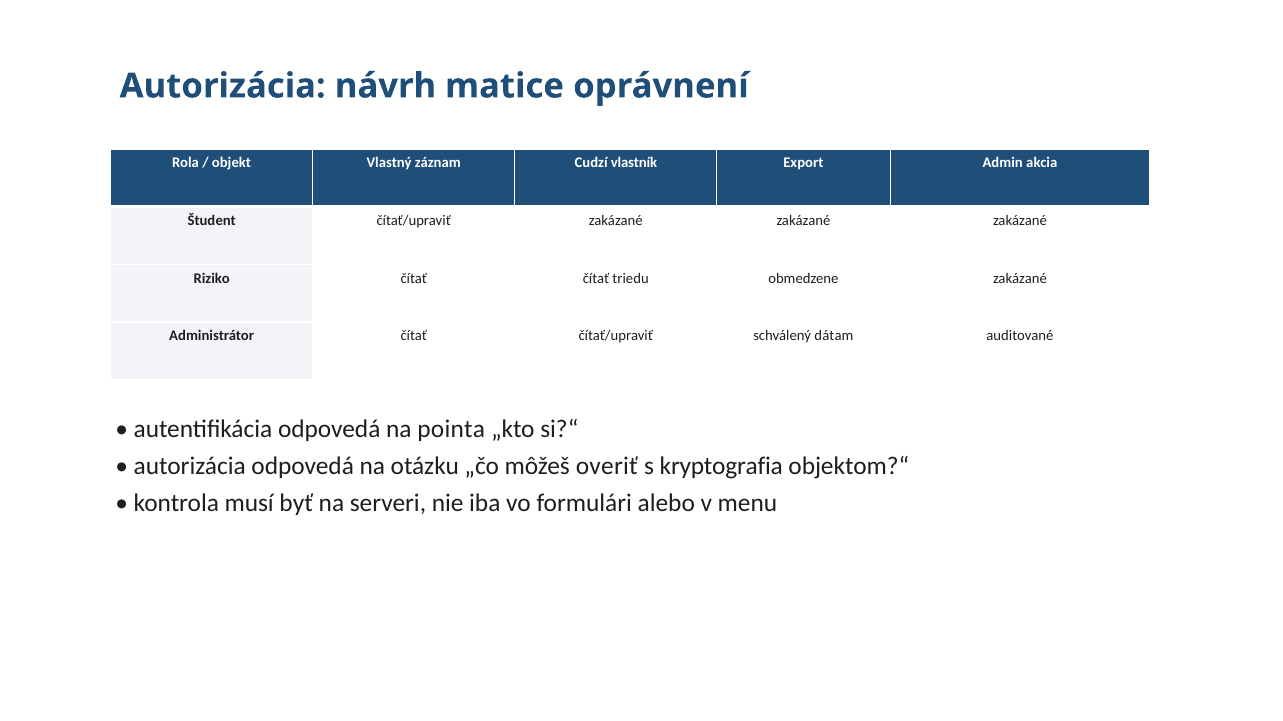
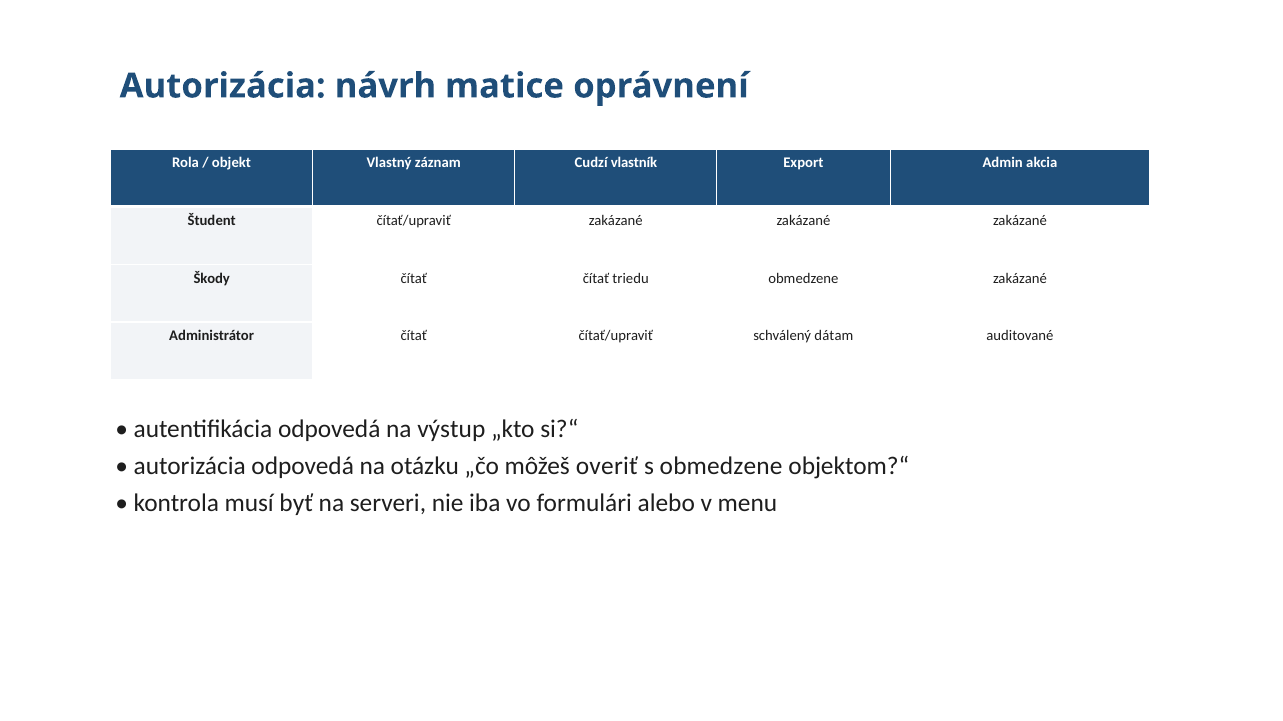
Riziko: Riziko -> Škody
pointa: pointa -> výstup
s kryptografia: kryptografia -> obmedzene
